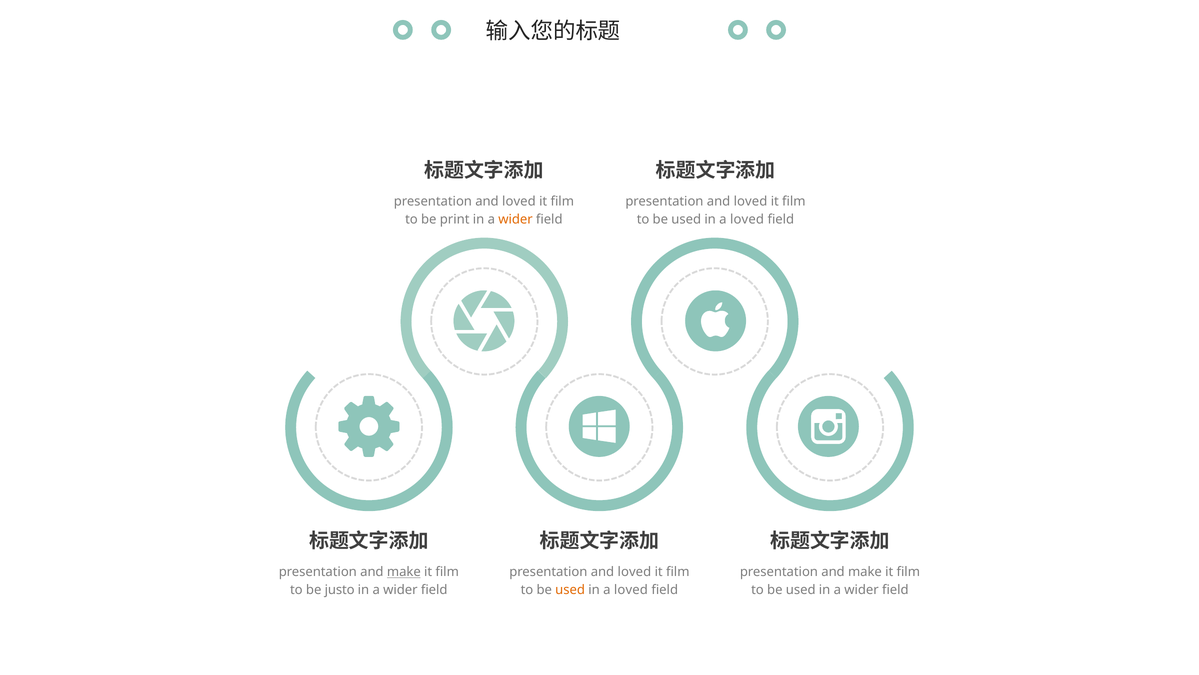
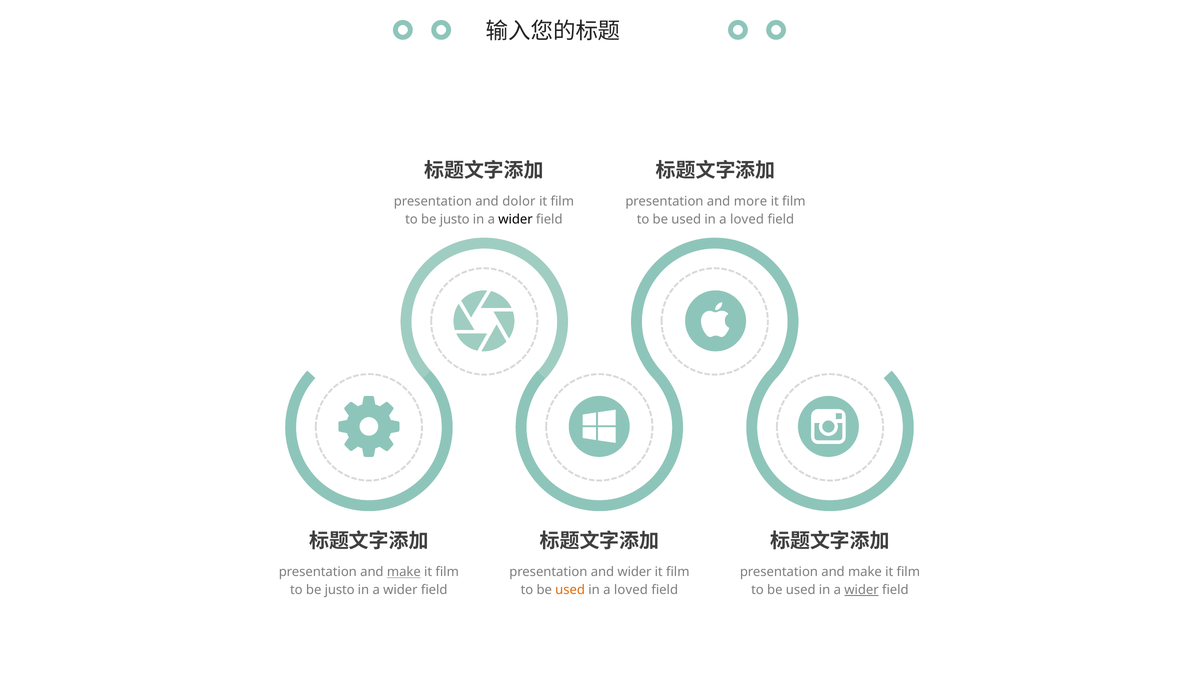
loved at (519, 201): loved -> dolor
loved at (750, 201): loved -> more
print at (455, 219): print -> justo
wider at (516, 219) colour: orange -> black
loved at (634, 572): loved -> wider
wider at (862, 589) underline: none -> present
